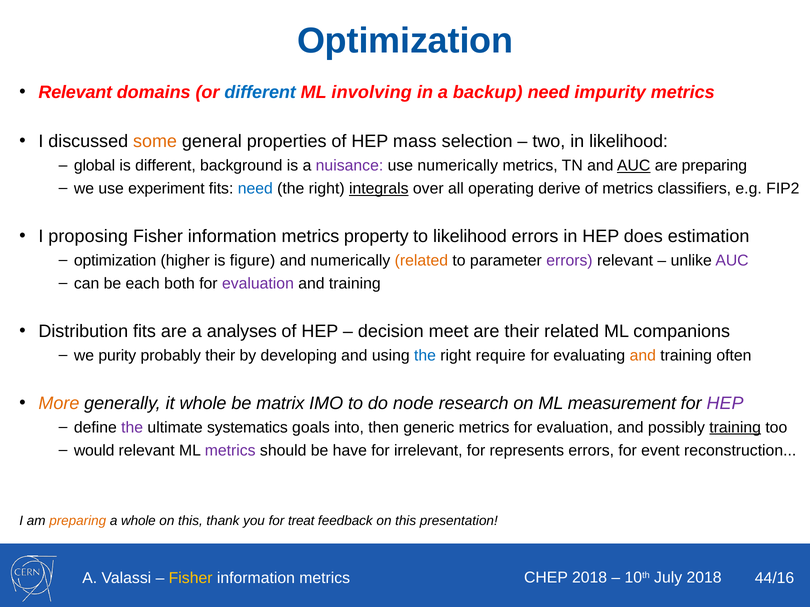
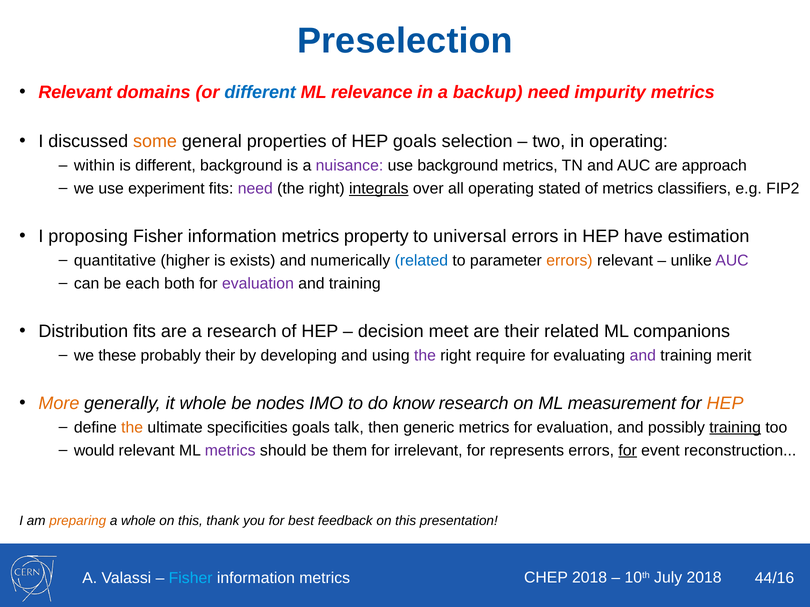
Optimization at (405, 41): Optimization -> Preselection
involving: involving -> relevance
HEP mass: mass -> goals
in likelihood: likelihood -> operating
global: global -> within
use numerically: numerically -> background
AUC at (634, 166) underline: present -> none
are preparing: preparing -> approach
need at (255, 189) colour: blue -> purple
derive: derive -> stated
to likelihood: likelihood -> universal
does: does -> have
optimization at (115, 261): optimization -> quantitative
figure: figure -> exists
related at (421, 261) colour: orange -> blue
errors at (569, 261) colour: purple -> orange
a analyses: analyses -> research
purity: purity -> these
the at (425, 356) colour: blue -> purple
and at (643, 356) colour: orange -> purple
often: often -> merit
matrix: matrix -> nodes
node: node -> know
HEP at (725, 404) colour: purple -> orange
the at (132, 428) colour: purple -> orange
systematics: systematics -> specificities
into: into -> talk
have: have -> them
for at (628, 451) underline: none -> present
treat: treat -> best
Fisher at (191, 578) colour: yellow -> light blue
